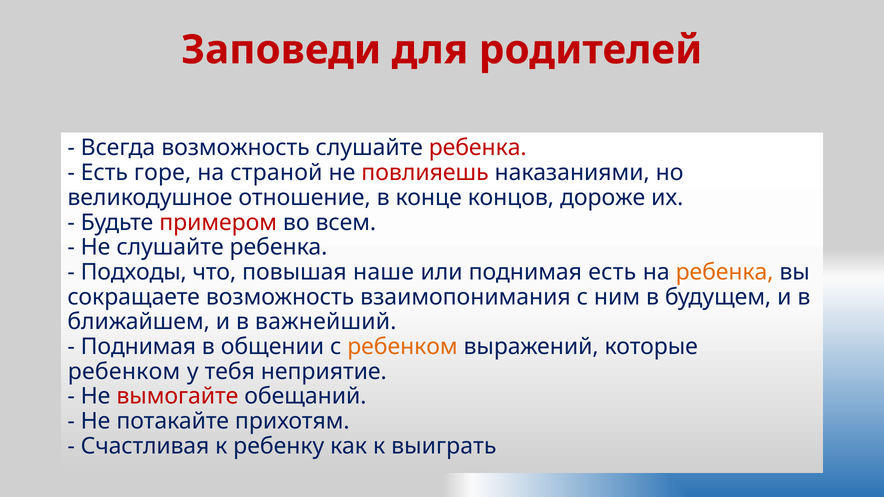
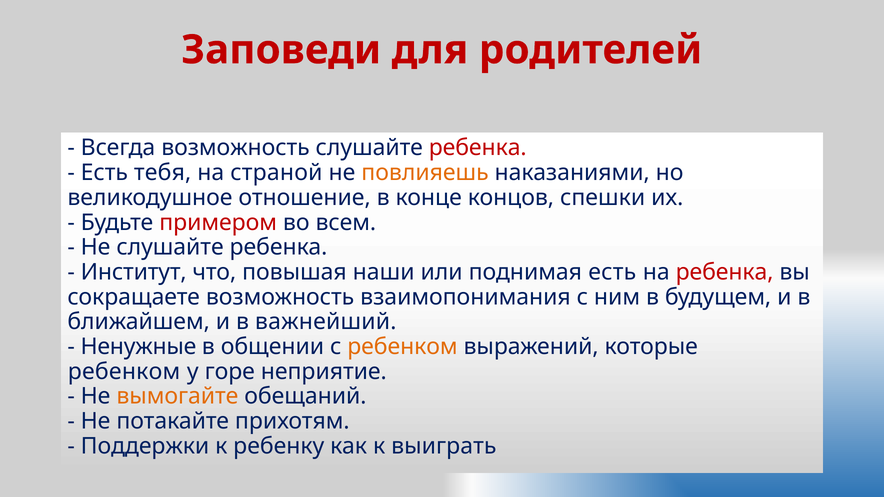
горе: горе -> тебя
повлияешь colour: red -> orange
дороже: дороже -> спешки
Подходы: Подходы -> Институт
наше: наше -> наши
ребенка at (725, 272) colour: orange -> red
Поднимая at (138, 347): Поднимая -> Ненужные
тебя: тебя -> горе
вымогайте colour: red -> orange
Счастливая: Счастливая -> Поддержки
